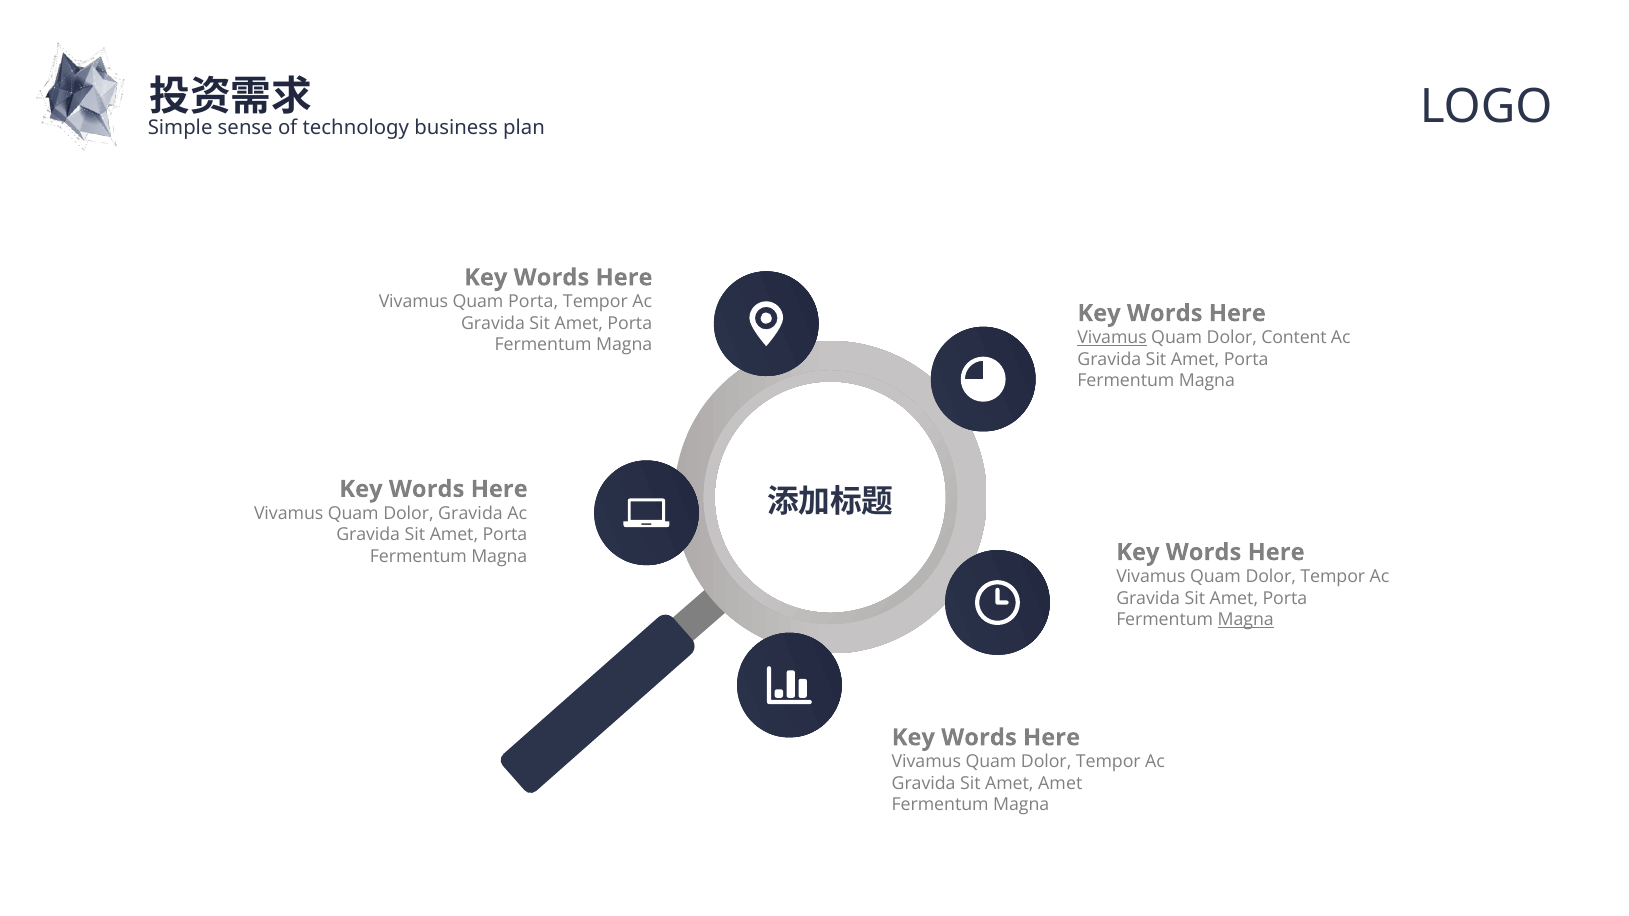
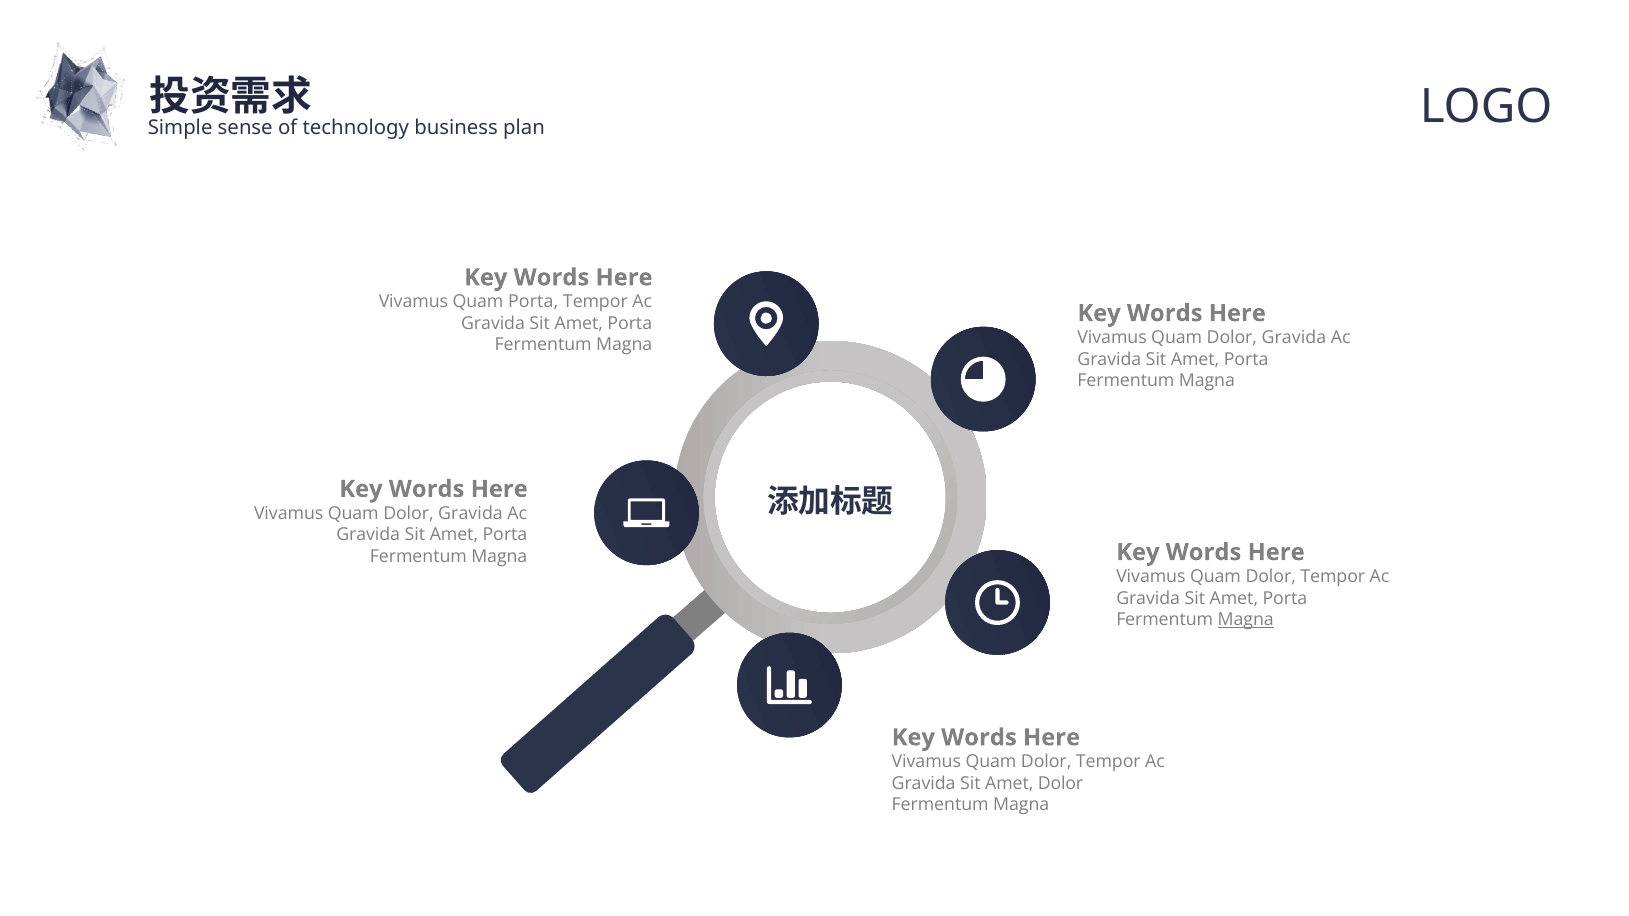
Vivamus at (1112, 338) underline: present -> none
Content at (1294, 338): Content -> Gravida
Amet Amet: Amet -> Dolor
